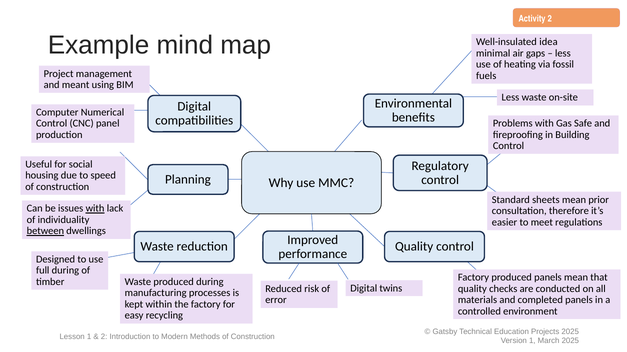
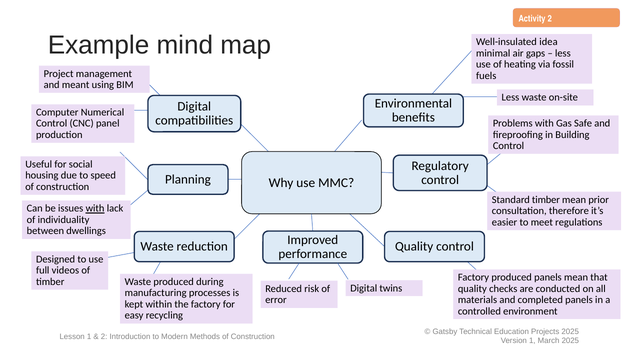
Standard sheets: sheets -> timber
between underline: present -> none
full during: during -> videos
